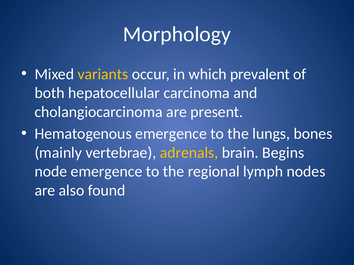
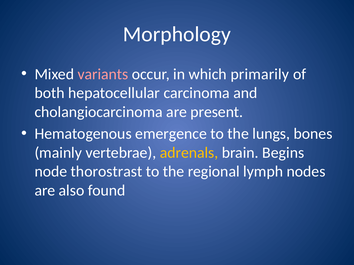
variants colour: yellow -> pink
prevalent: prevalent -> primarily
node emergence: emergence -> thorostrast
